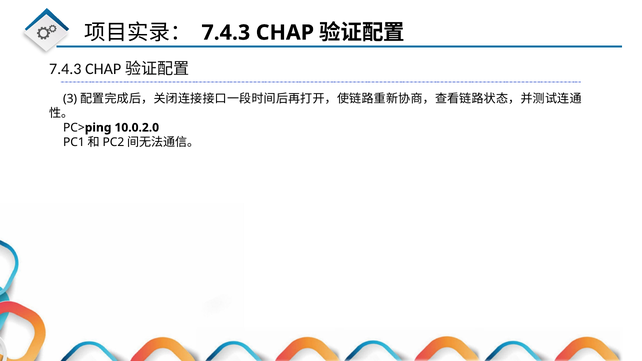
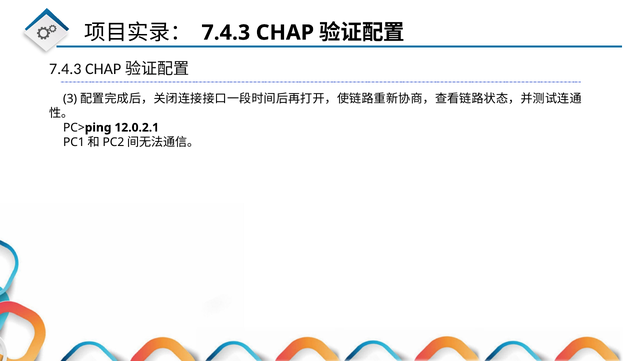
10.0.2.0: 10.0.2.0 -> 12.0.2.1
